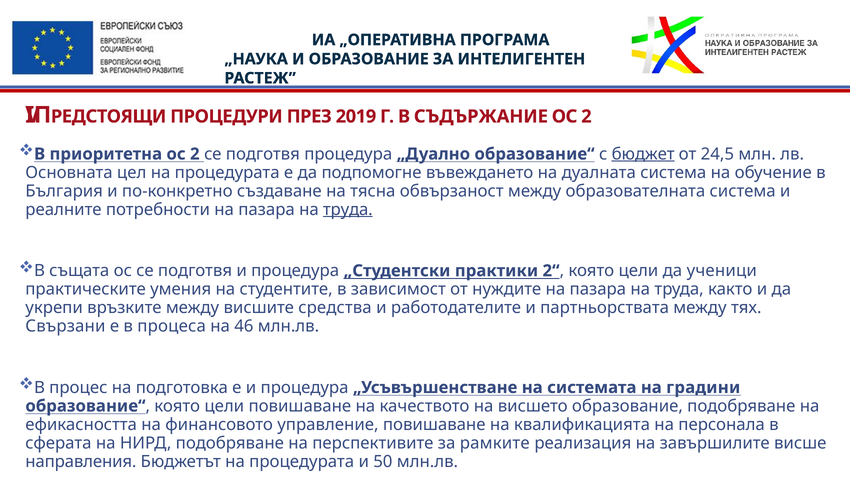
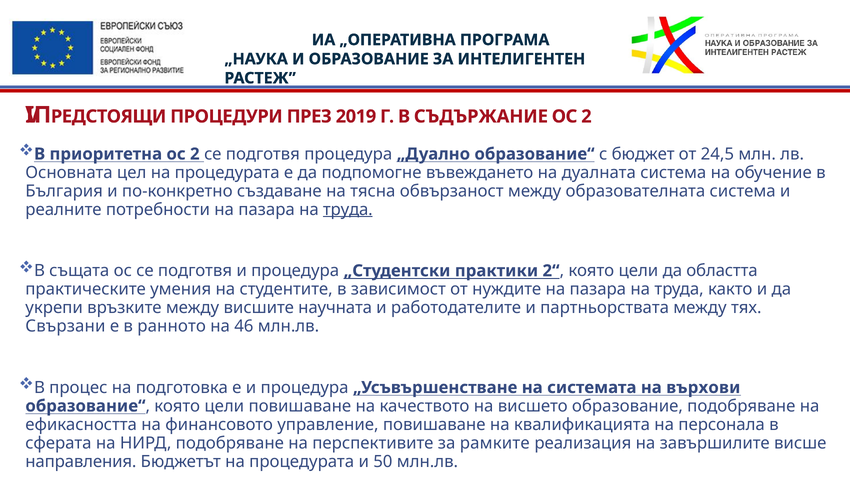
бюджет underline: present -> none
ученици: ученици -> областта
средства: средства -> научната
процеса: процеса -> ранното
градини: градини -> върхови
